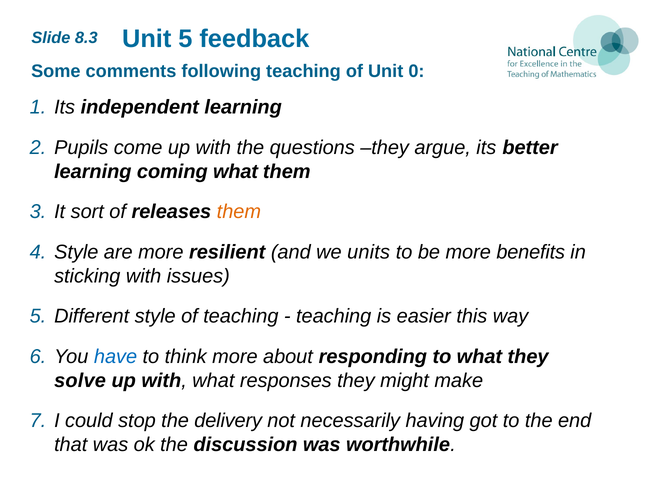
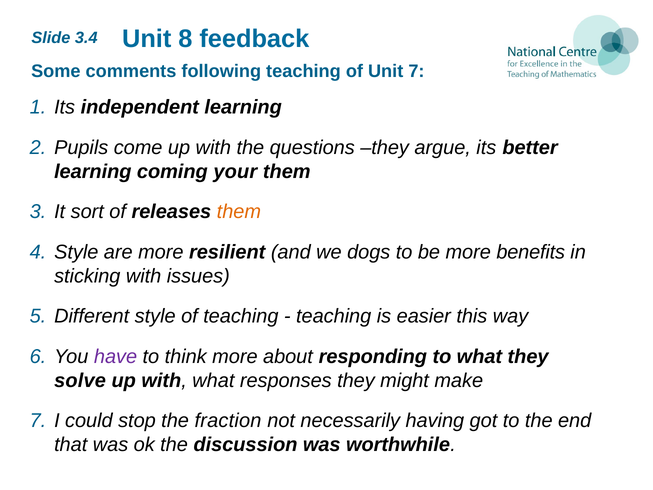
8.3: 8.3 -> 3.4
Unit 5: 5 -> 8
Unit 0: 0 -> 7
coming what: what -> your
units: units -> dogs
have colour: blue -> purple
delivery: delivery -> fraction
